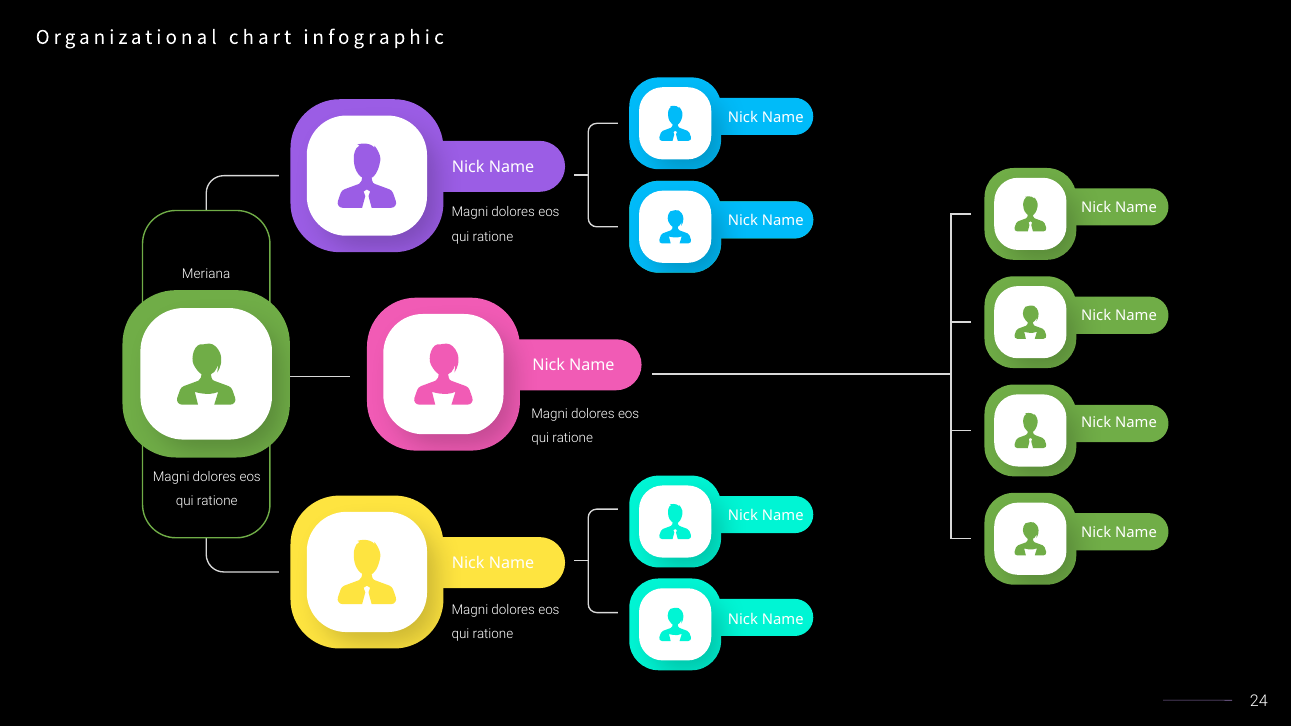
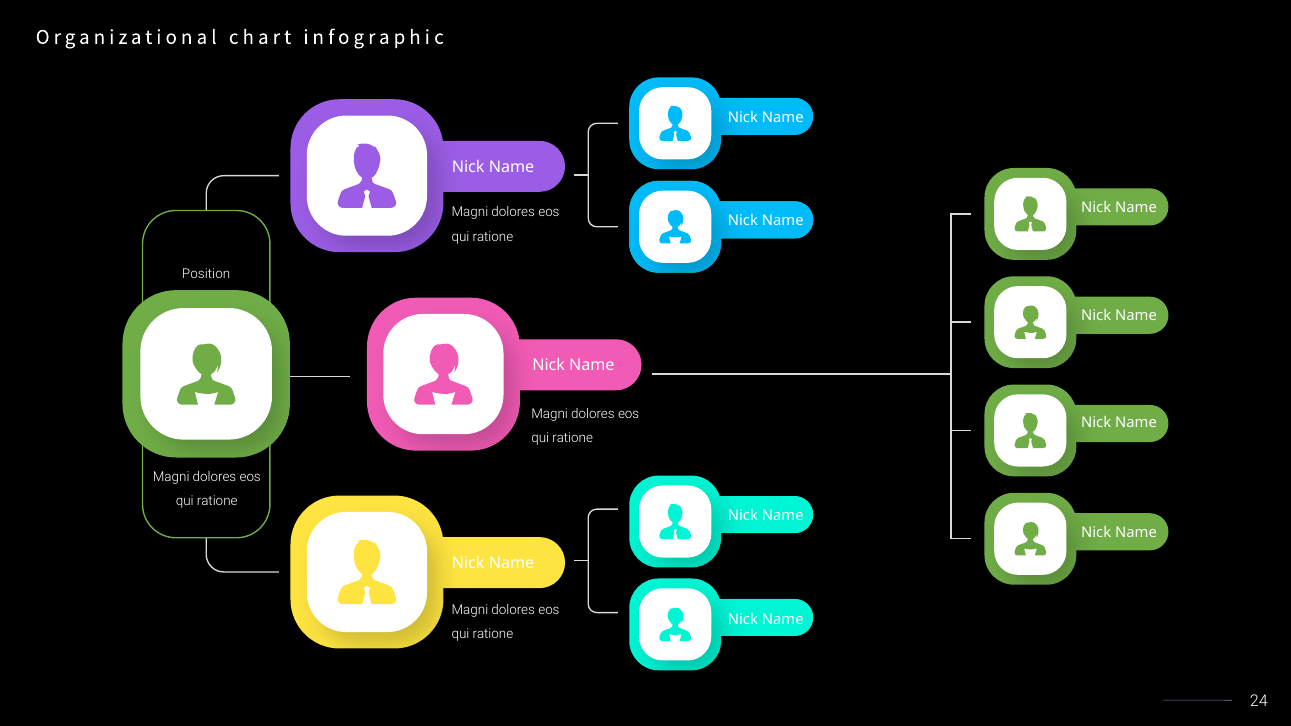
Meriana: Meriana -> Position
